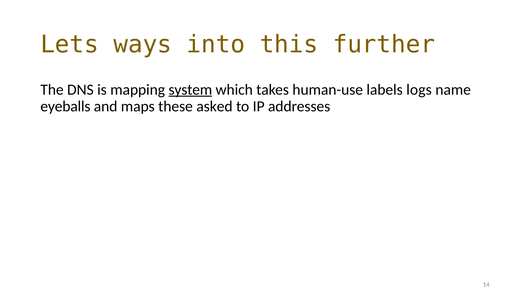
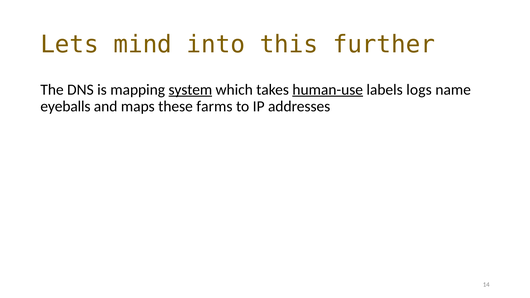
ways: ways -> mind
human-use underline: none -> present
asked: asked -> farms
